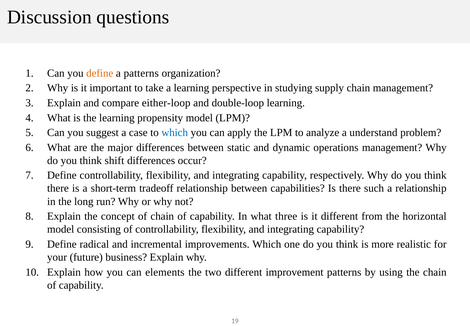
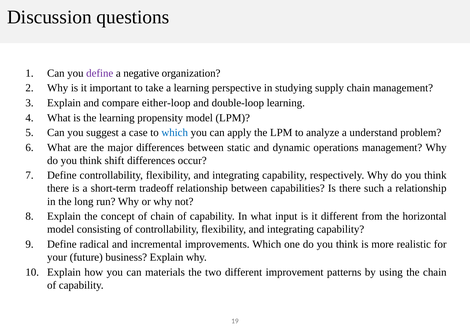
define at (100, 73) colour: orange -> purple
a patterns: patterns -> negative
three: three -> input
elements: elements -> materials
